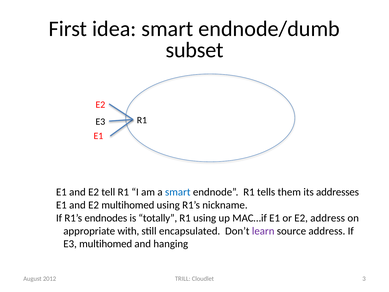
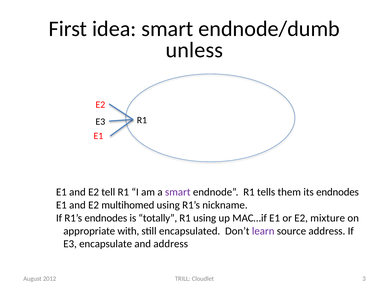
subset: subset -> unless
smart at (178, 192) colour: blue -> purple
its addresses: addresses -> endnodes
E2 address: address -> mixture
E3 multihomed: multihomed -> encapsulate
and hanging: hanging -> address
